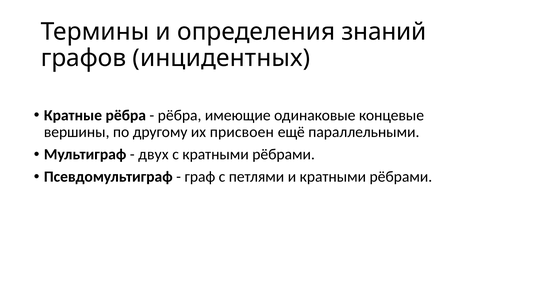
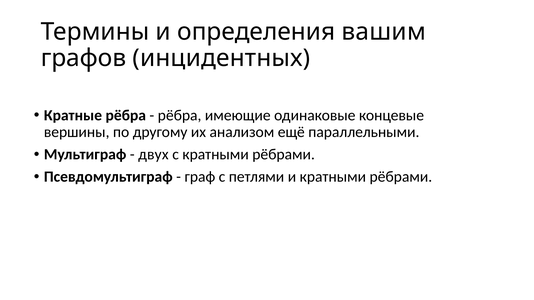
знаний: знаний -> вашим
присвоен: присвоен -> анализом
